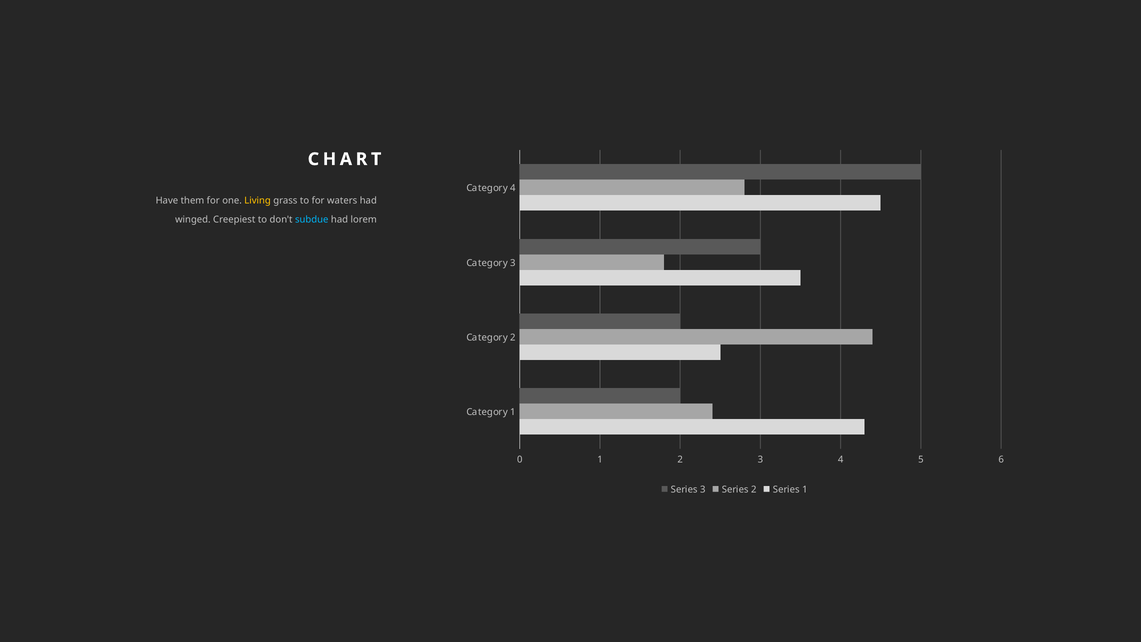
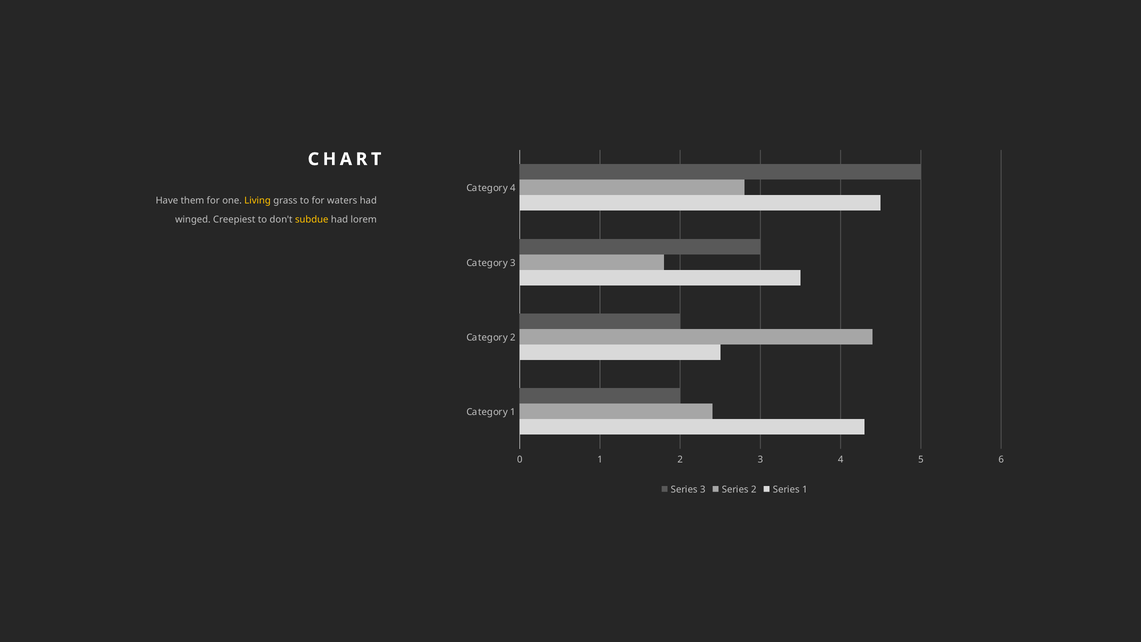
subdue colour: light blue -> yellow
